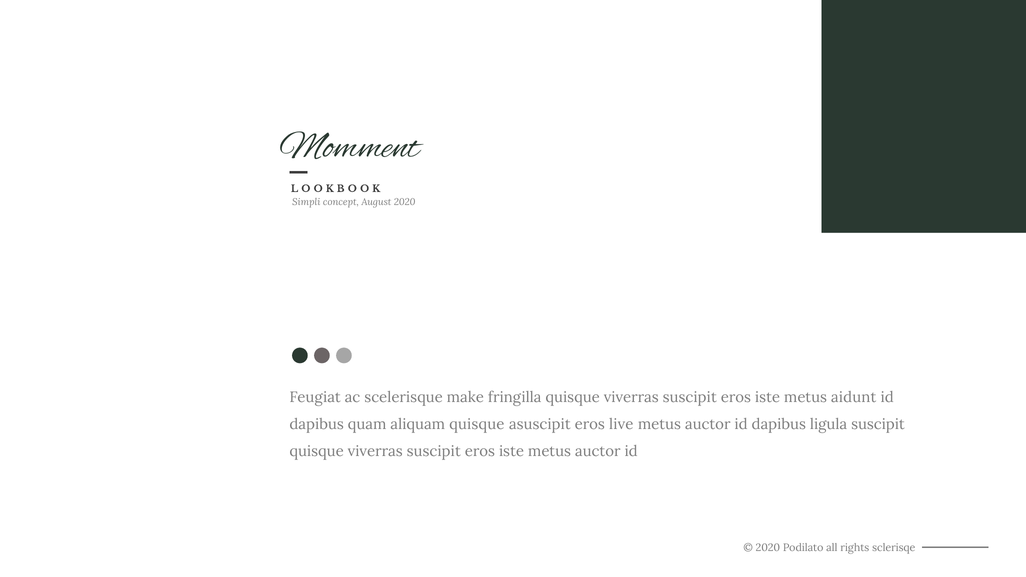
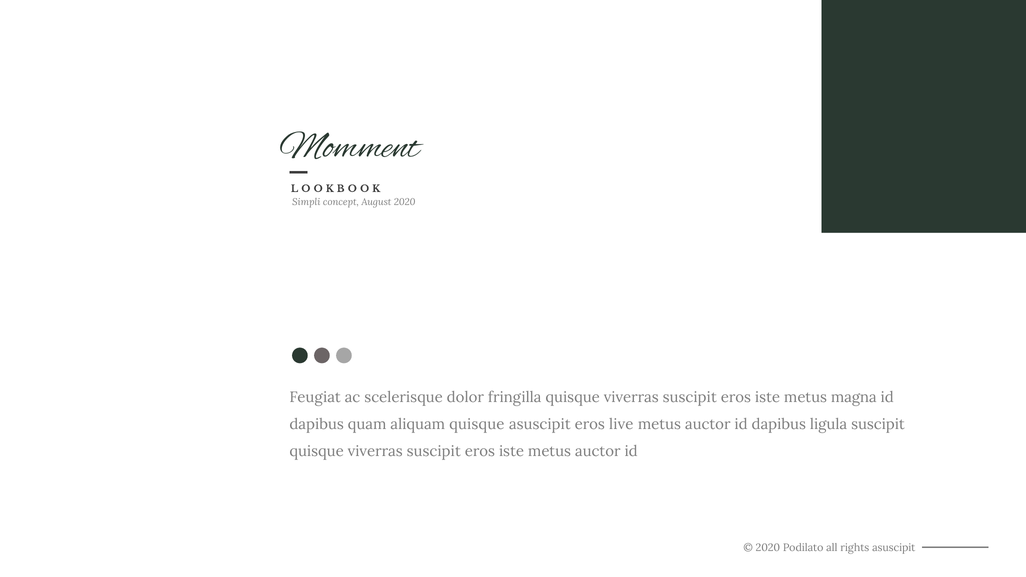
make: make -> dolor
aidunt: aidunt -> magna
rights sclerisqe: sclerisqe -> asuscipit
